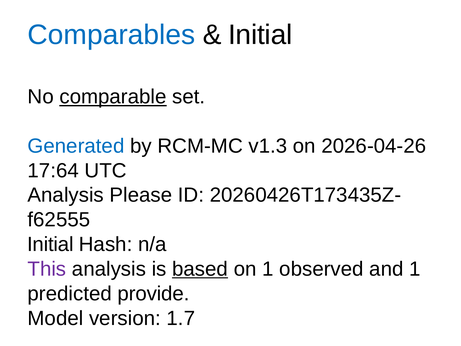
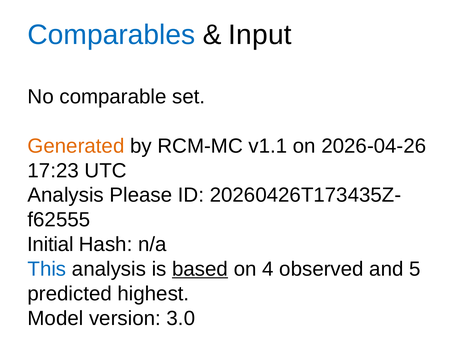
Initial at (260, 35): Initial -> Input
comparable underline: present -> none
Generated colour: blue -> orange
v1.3: v1.3 -> v1.1
17:64: 17:64 -> 17:23
This colour: purple -> blue
on 1: 1 -> 4
and 1: 1 -> 5
provide: provide -> highest
1.7: 1.7 -> 3.0
